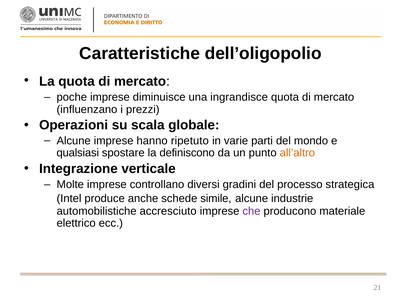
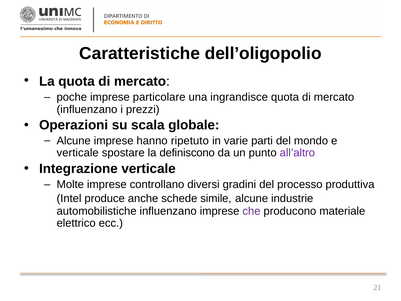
diminuisce: diminuisce -> particolare
qualsiasi at (78, 153): qualsiasi -> verticale
all’altro colour: orange -> purple
strategica: strategica -> produttiva
automobilistiche accresciuto: accresciuto -> influenzano
